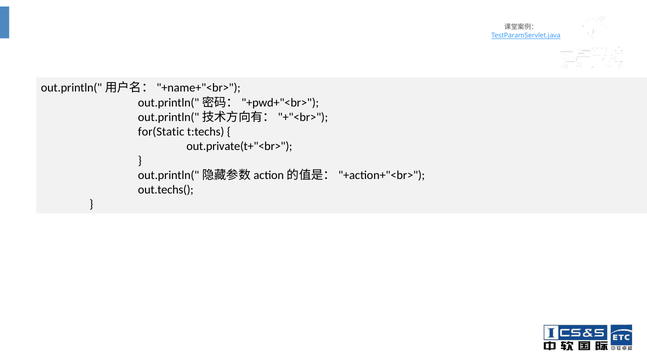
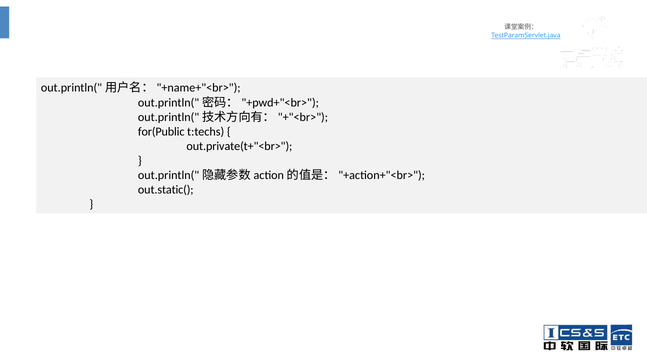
for(Static: for(Static -> for(Public
out.techs(: out.techs( -> out.static(
